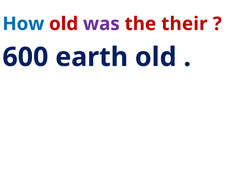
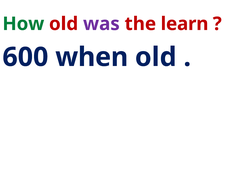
How colour: blue -> green
their: their -> learn
earth: earth -> when
